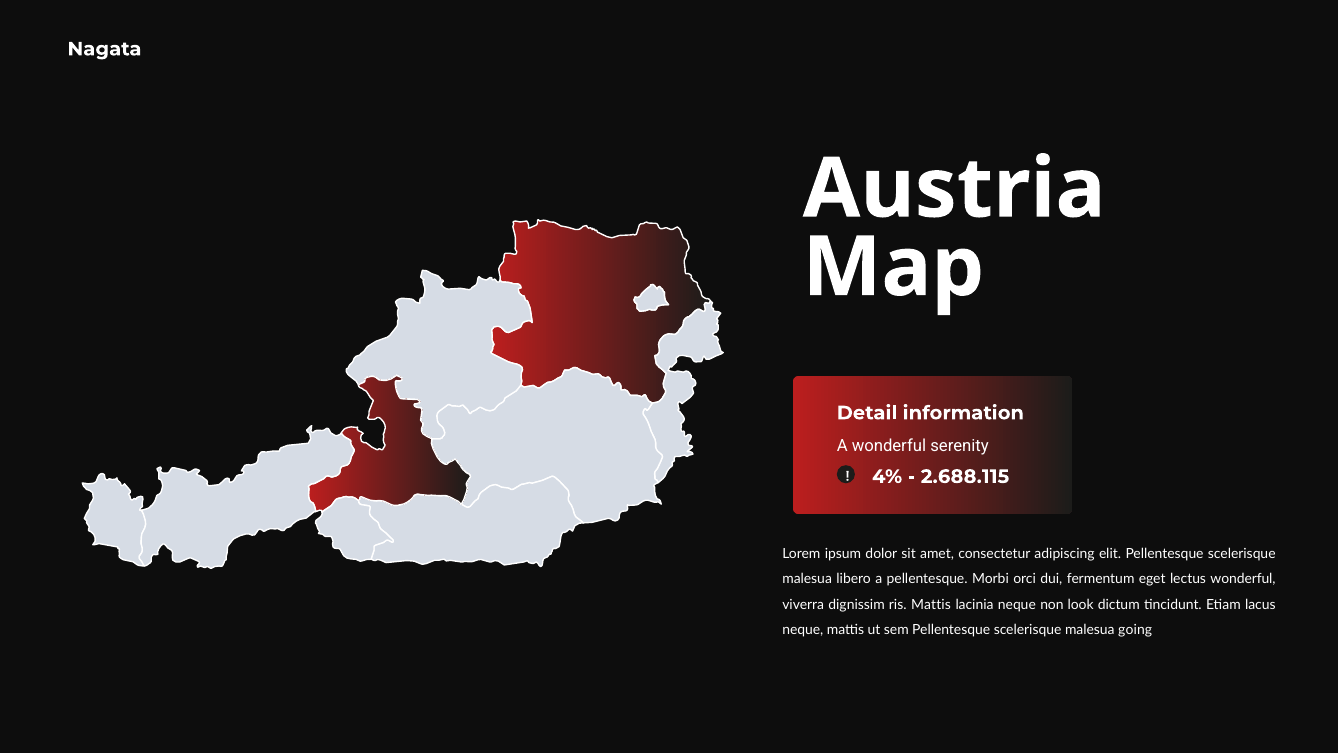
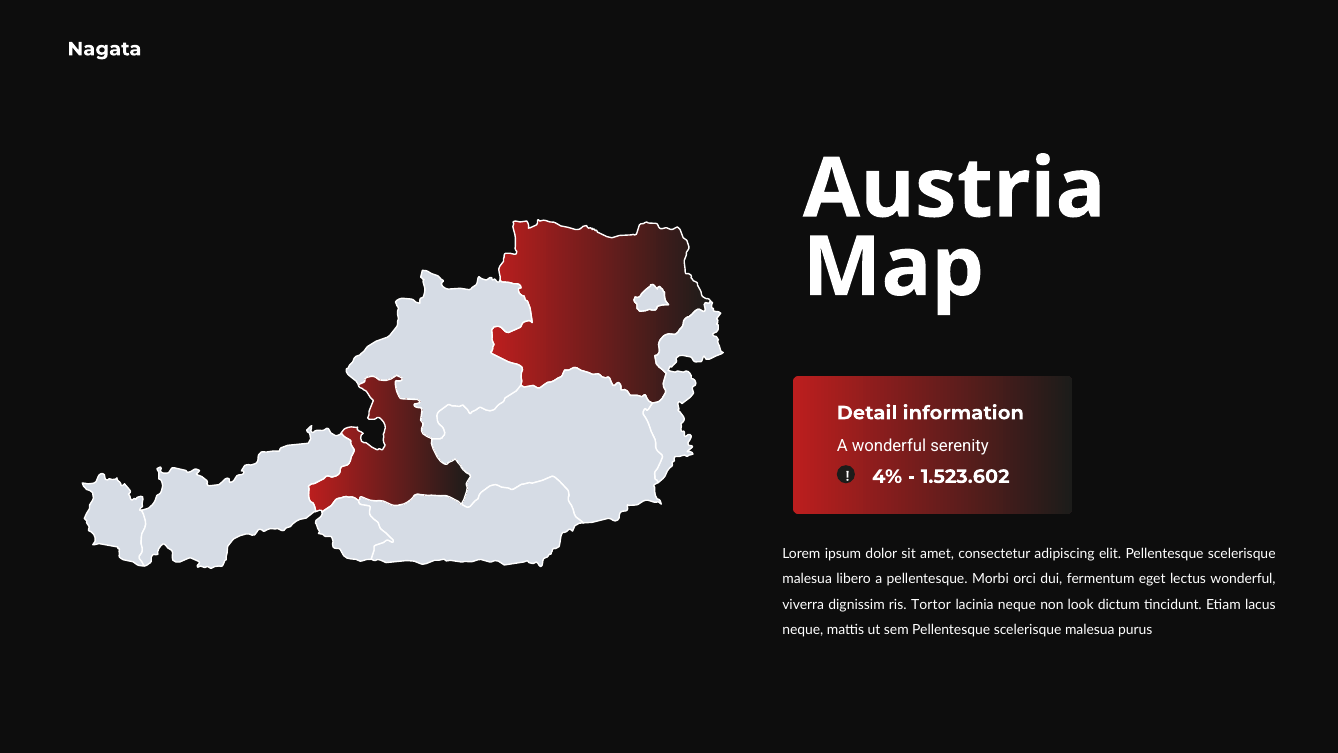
2.688.115: 2.688.115 -> 1.523.602
ris Mattis: Mattis -> Tortor
going: going -> purus
